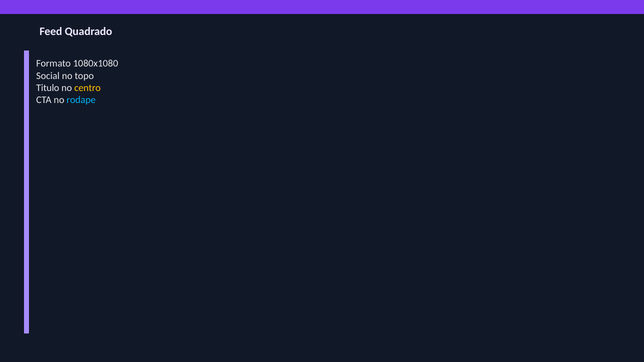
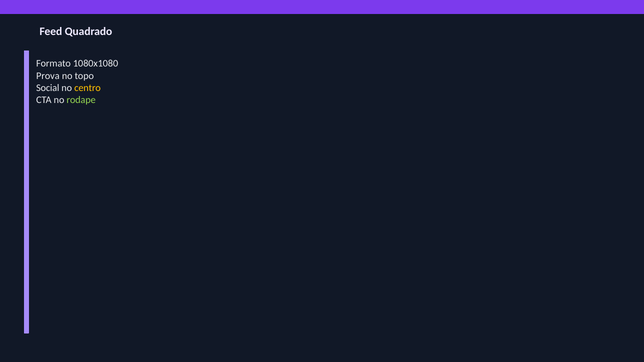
Social: Social -> Prova
Titulo: Titulo -> Social
rodape colour: light blue -> light green
